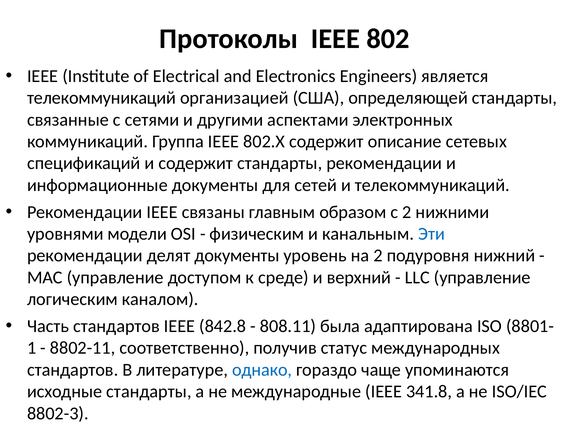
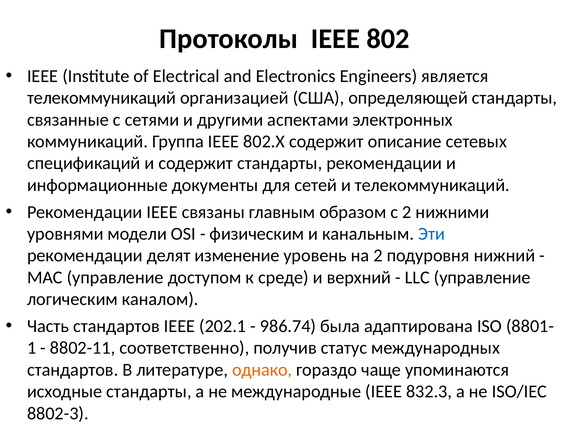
делят документы: документы -> изменение
842.8: 842.8 -> 202.1
808.11: 808.11 -> 986.74
однако colour: blue -> orange
341.8: 341.8 -> 832.3
